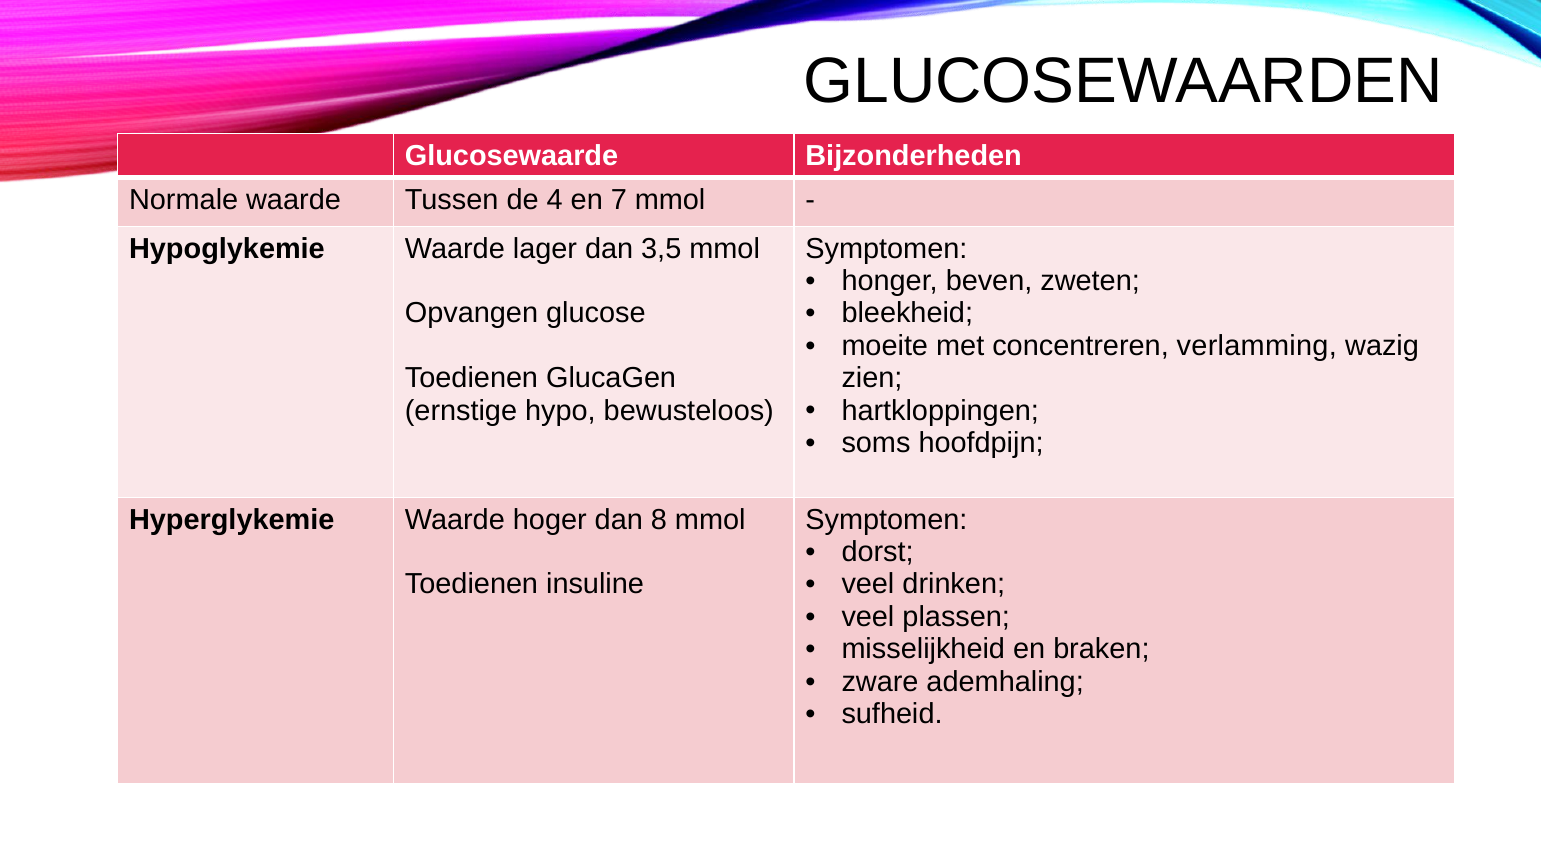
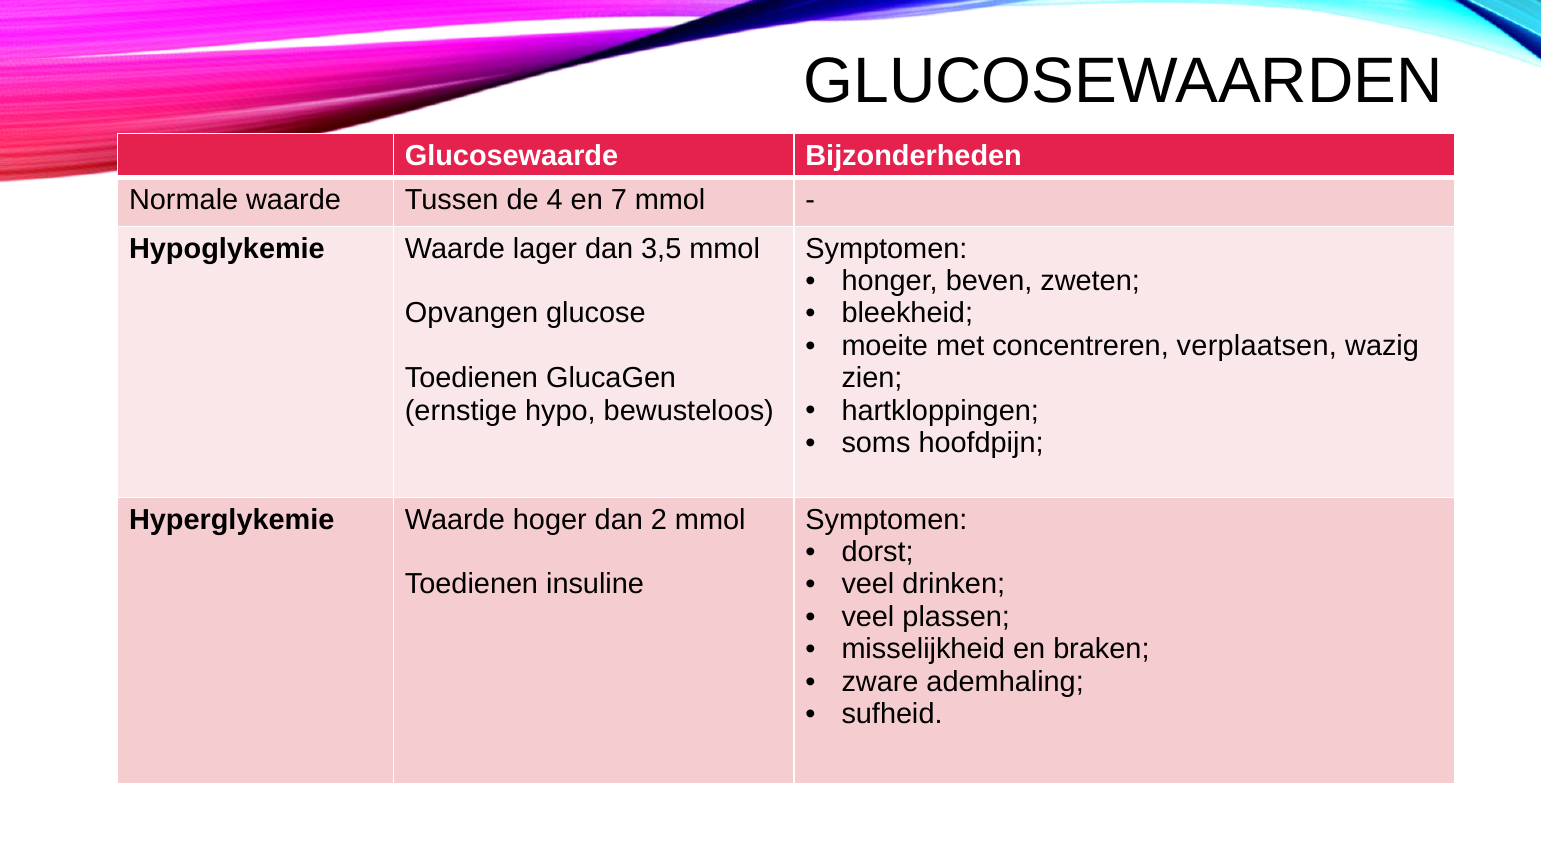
verlamming: verlamming -> verplaatsen
8: 8 -> 2
